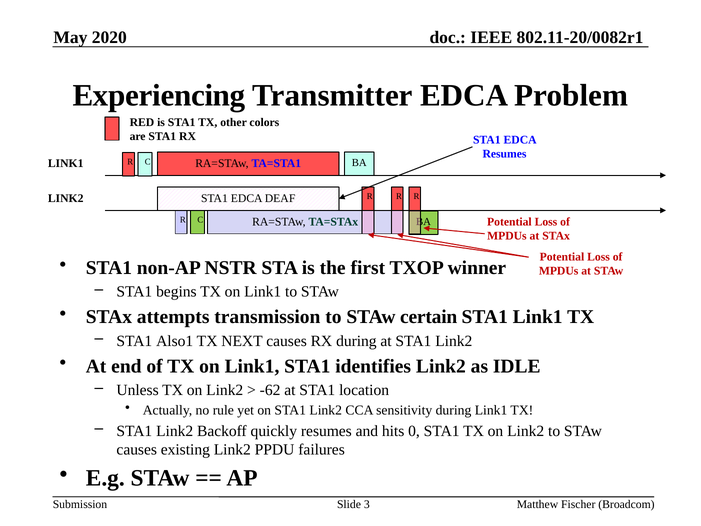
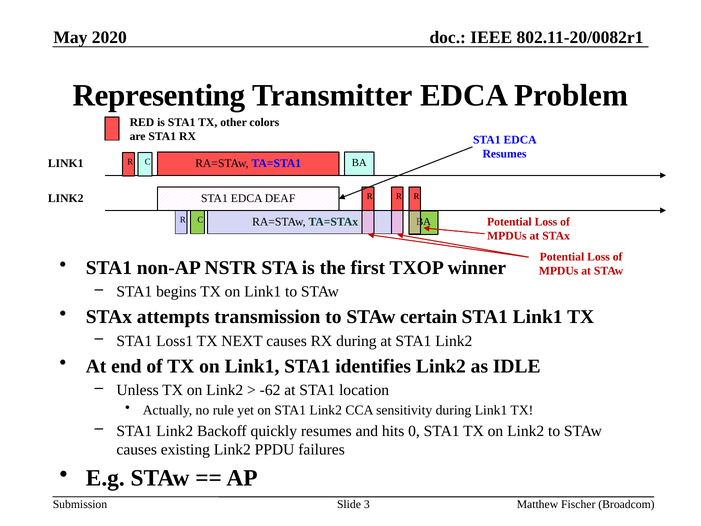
Experiencing: Experiencing -> Representing
Also1: Also1 -> Loss1
